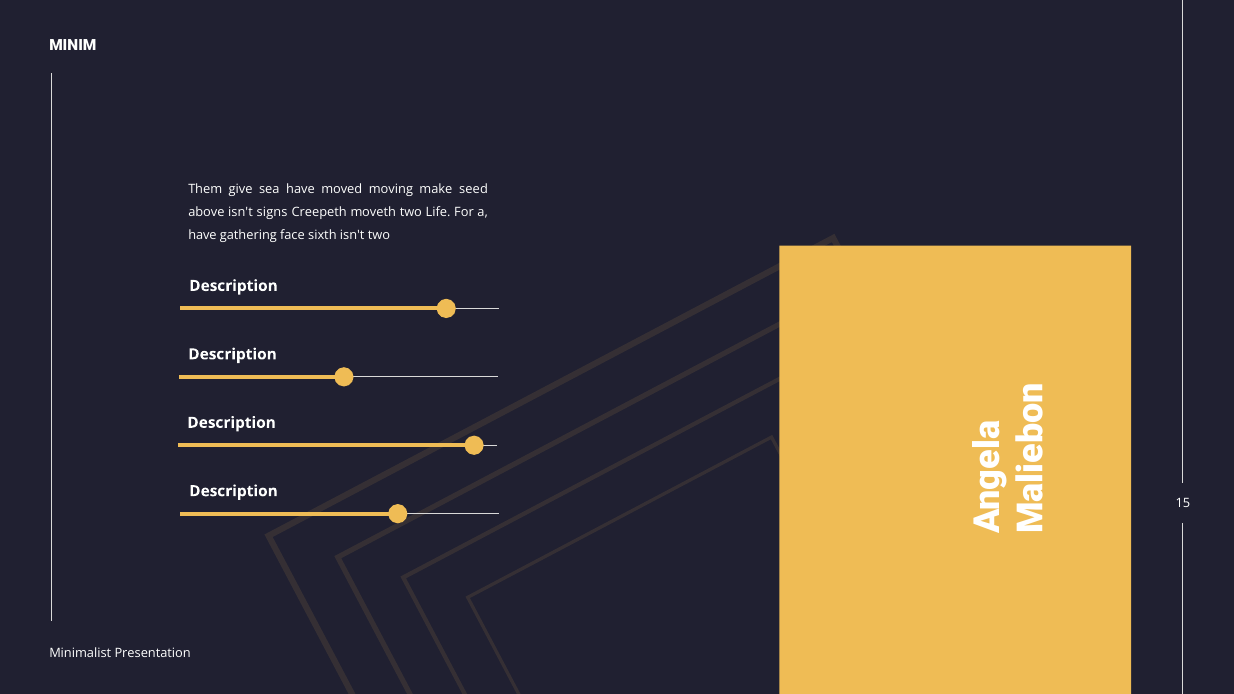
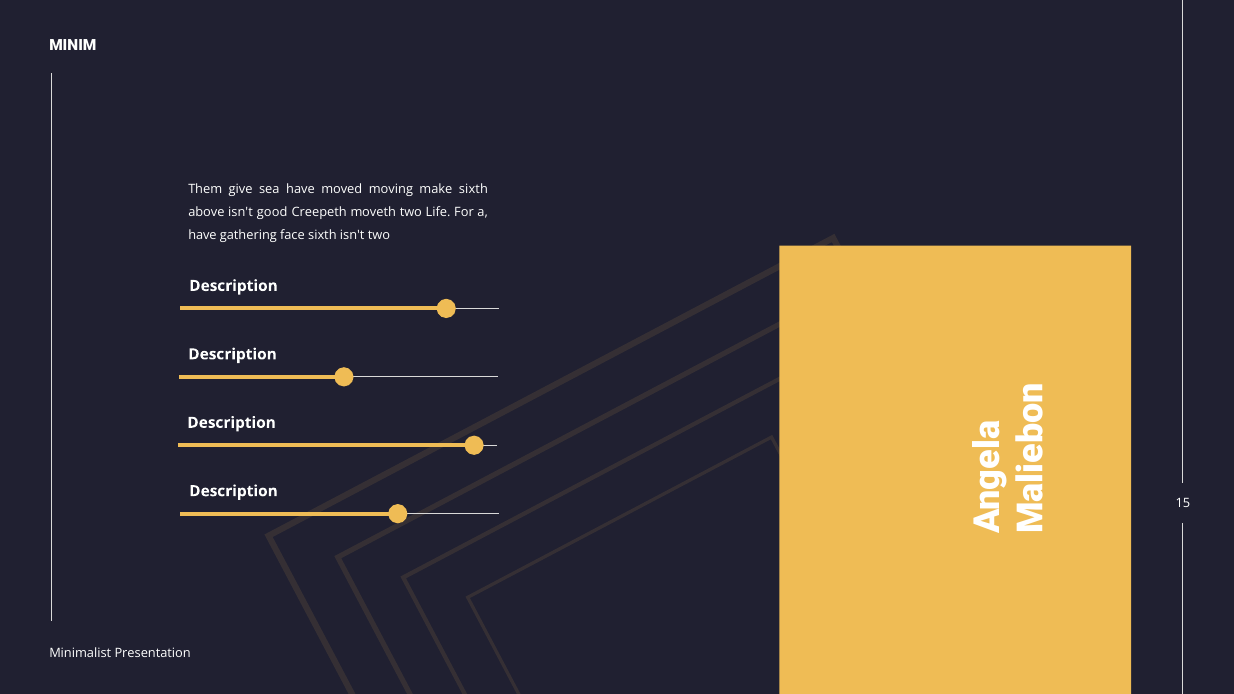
make seed: seed -> sixth
signs: signs -> good
